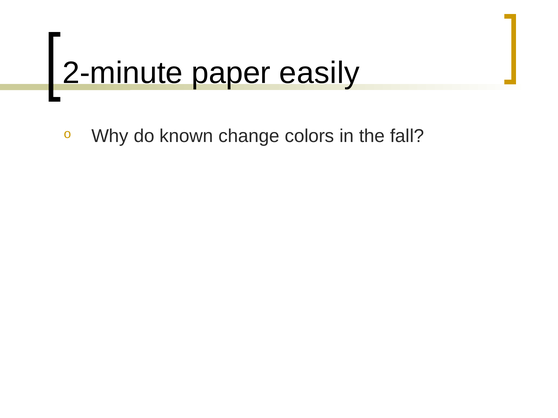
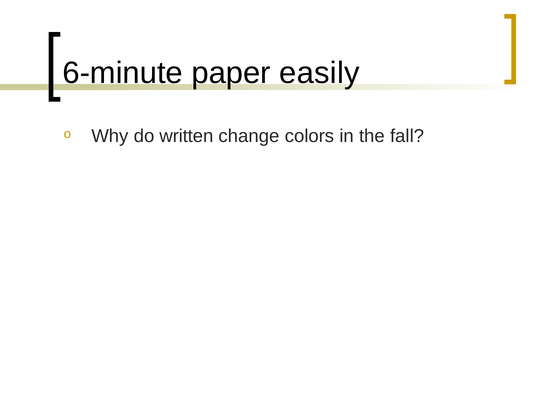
2-minute: 2-minute -> 6-minute
known: known -> written
